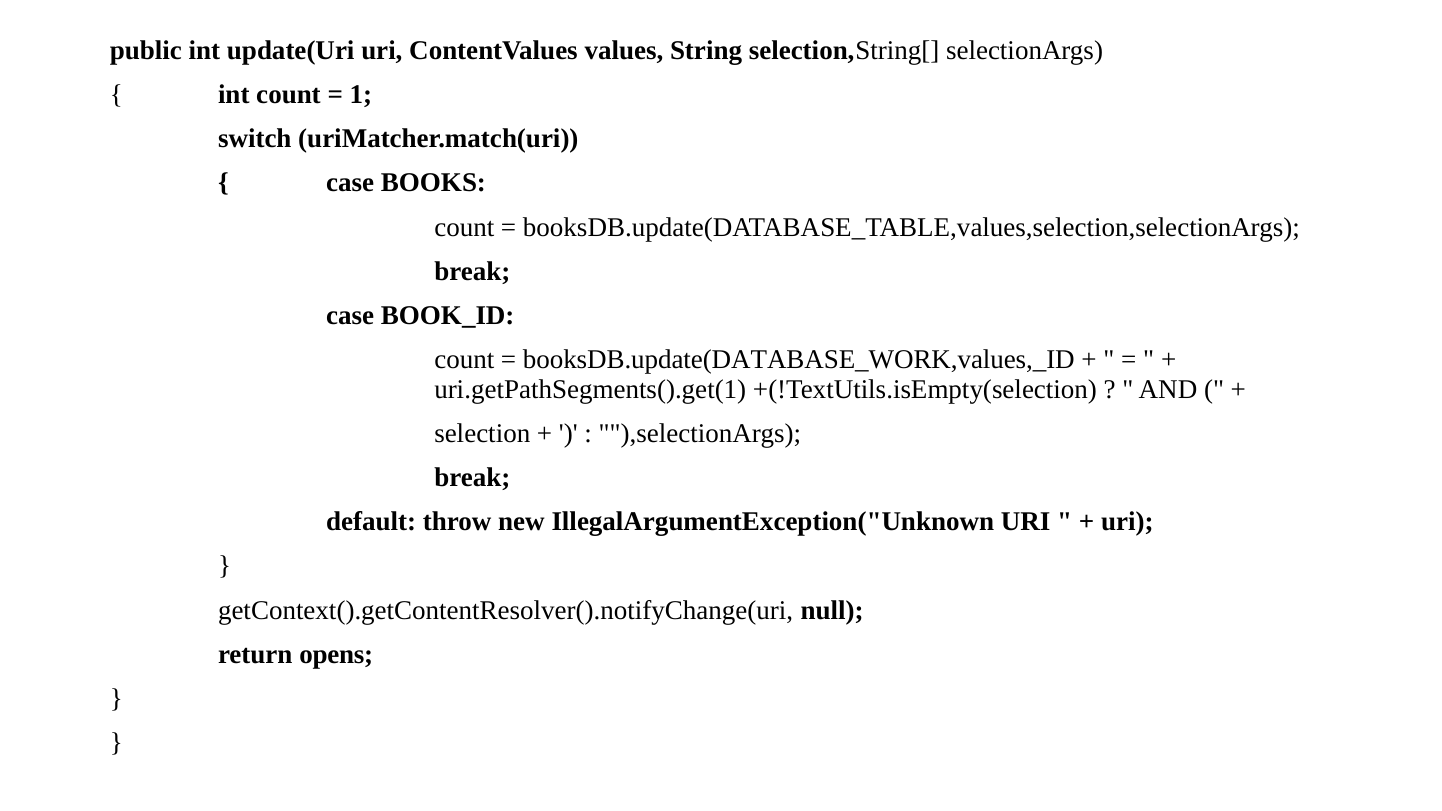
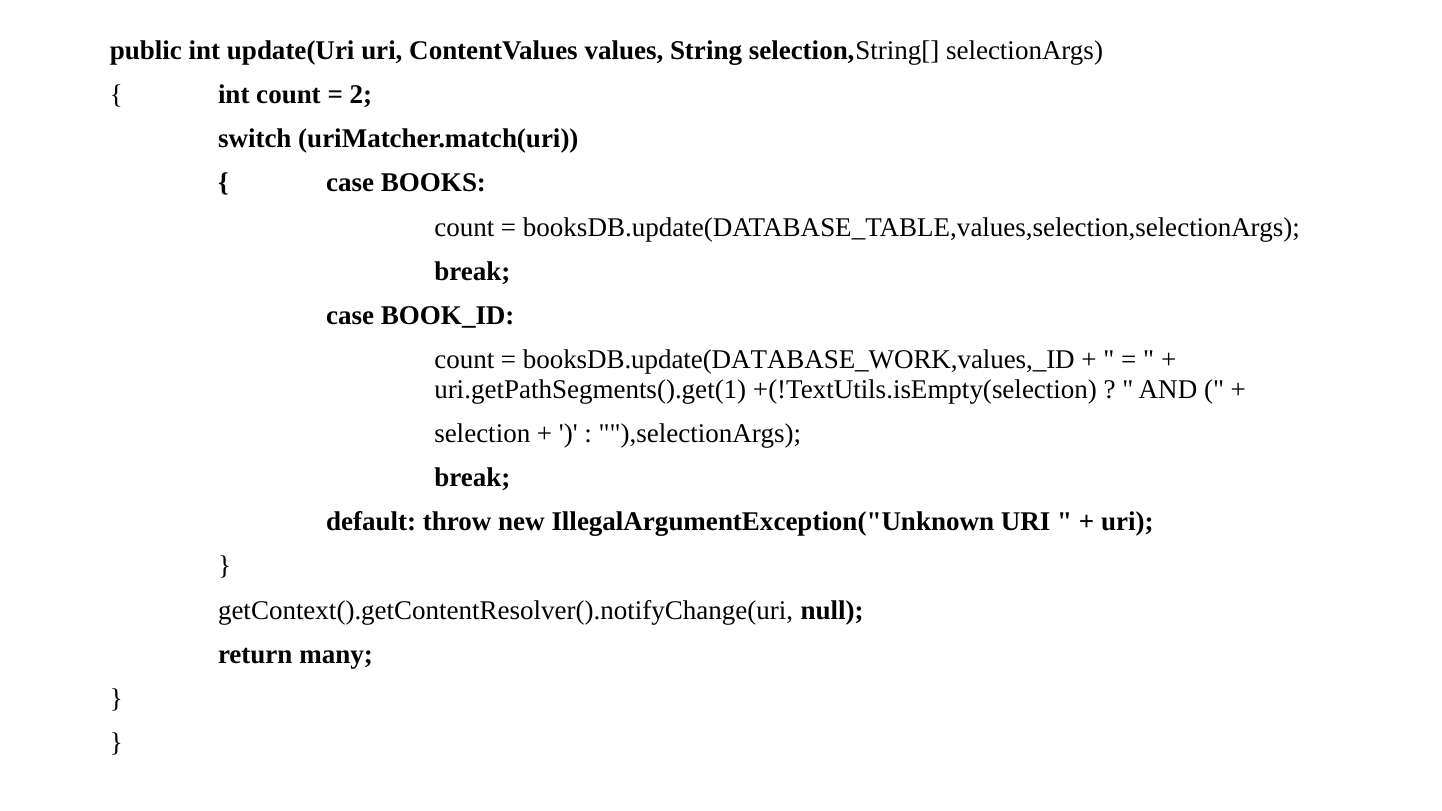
1: 1 -> 2
opens: opens -> many
